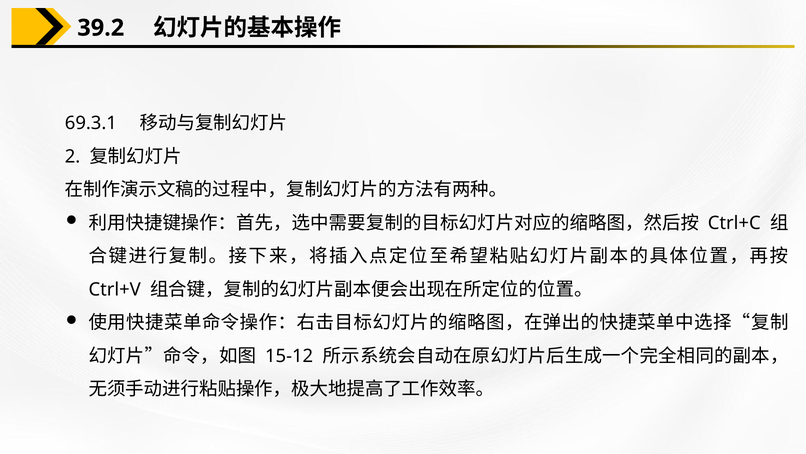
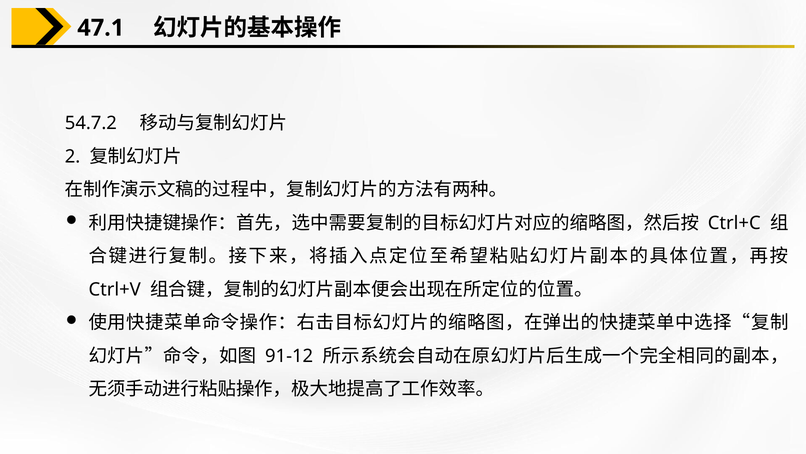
39.2: 39.2 -> 47.1
69.3.1: 69.3.1 -> 54.7.2
15-12: 15-12 -> 91-12
